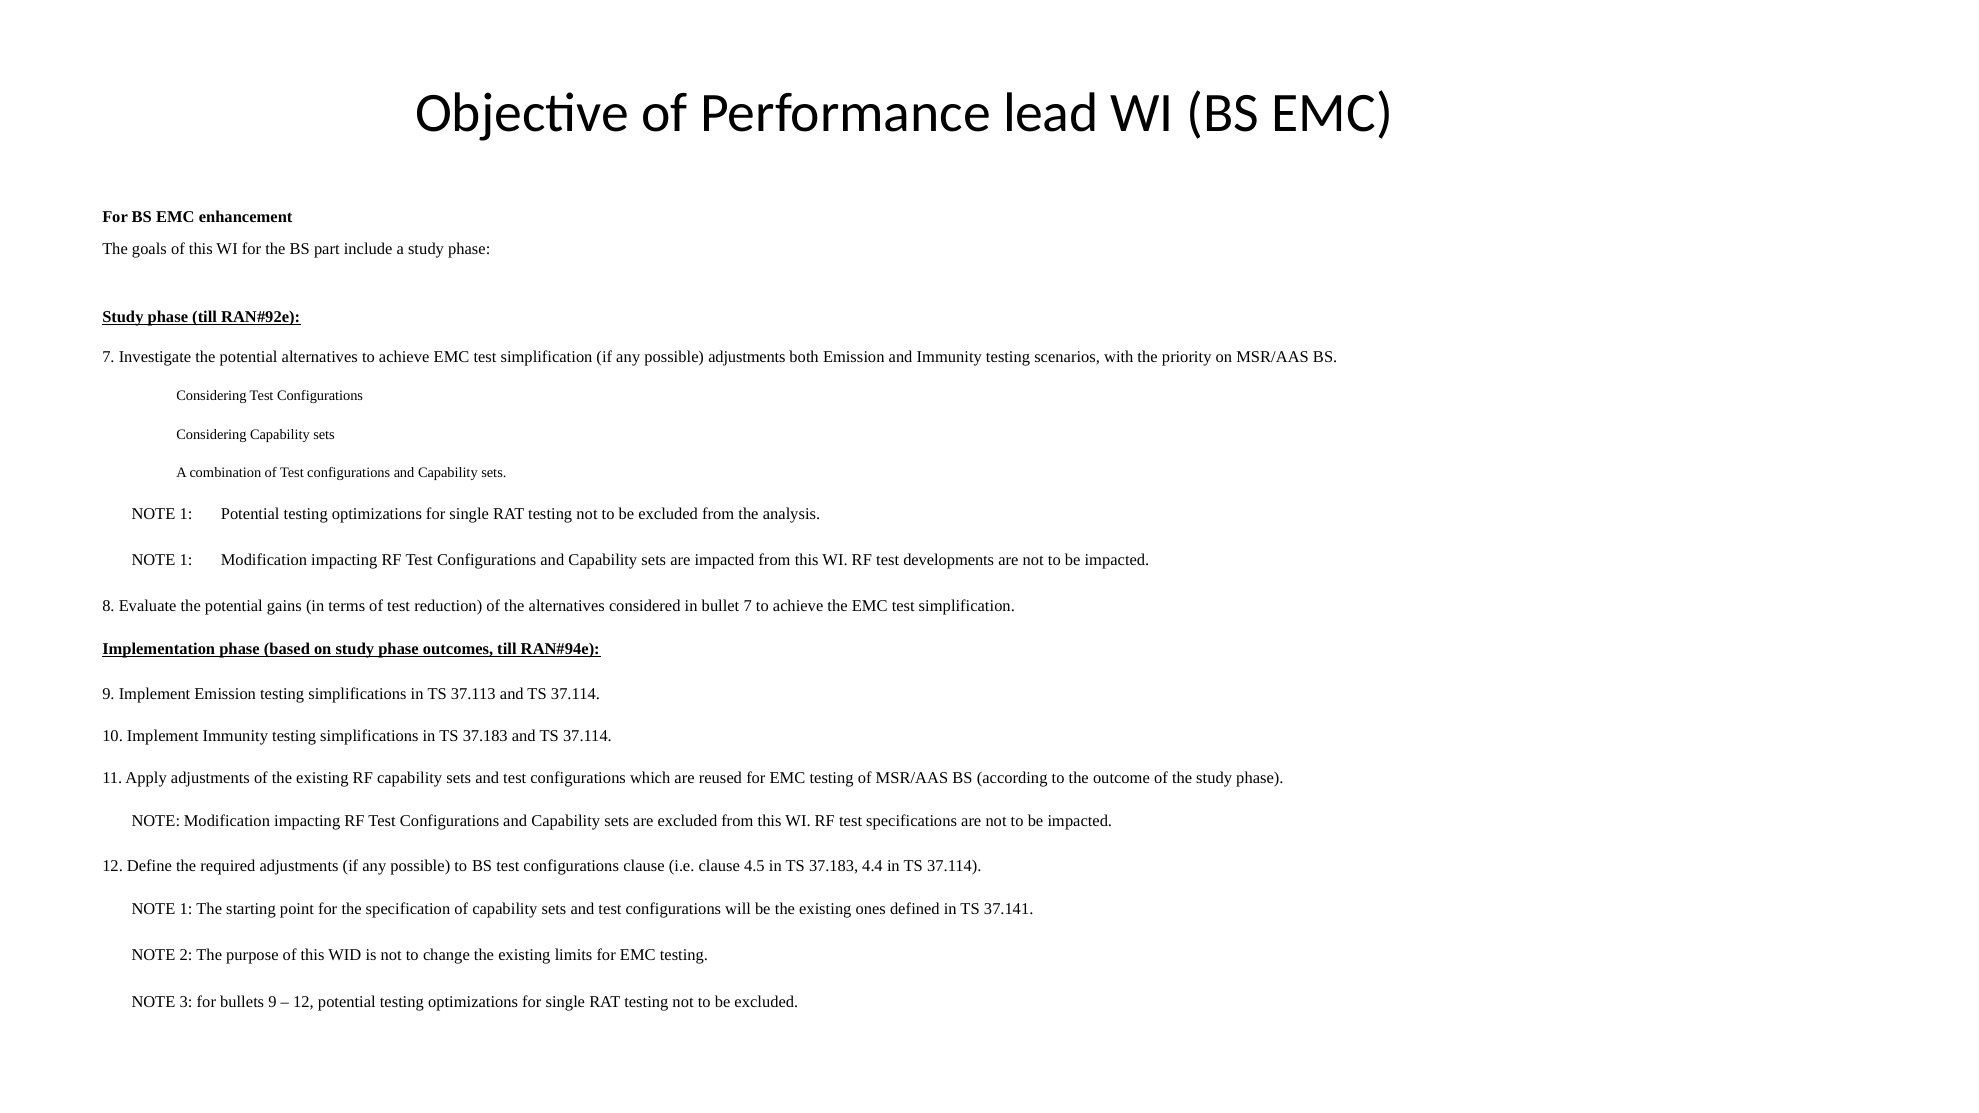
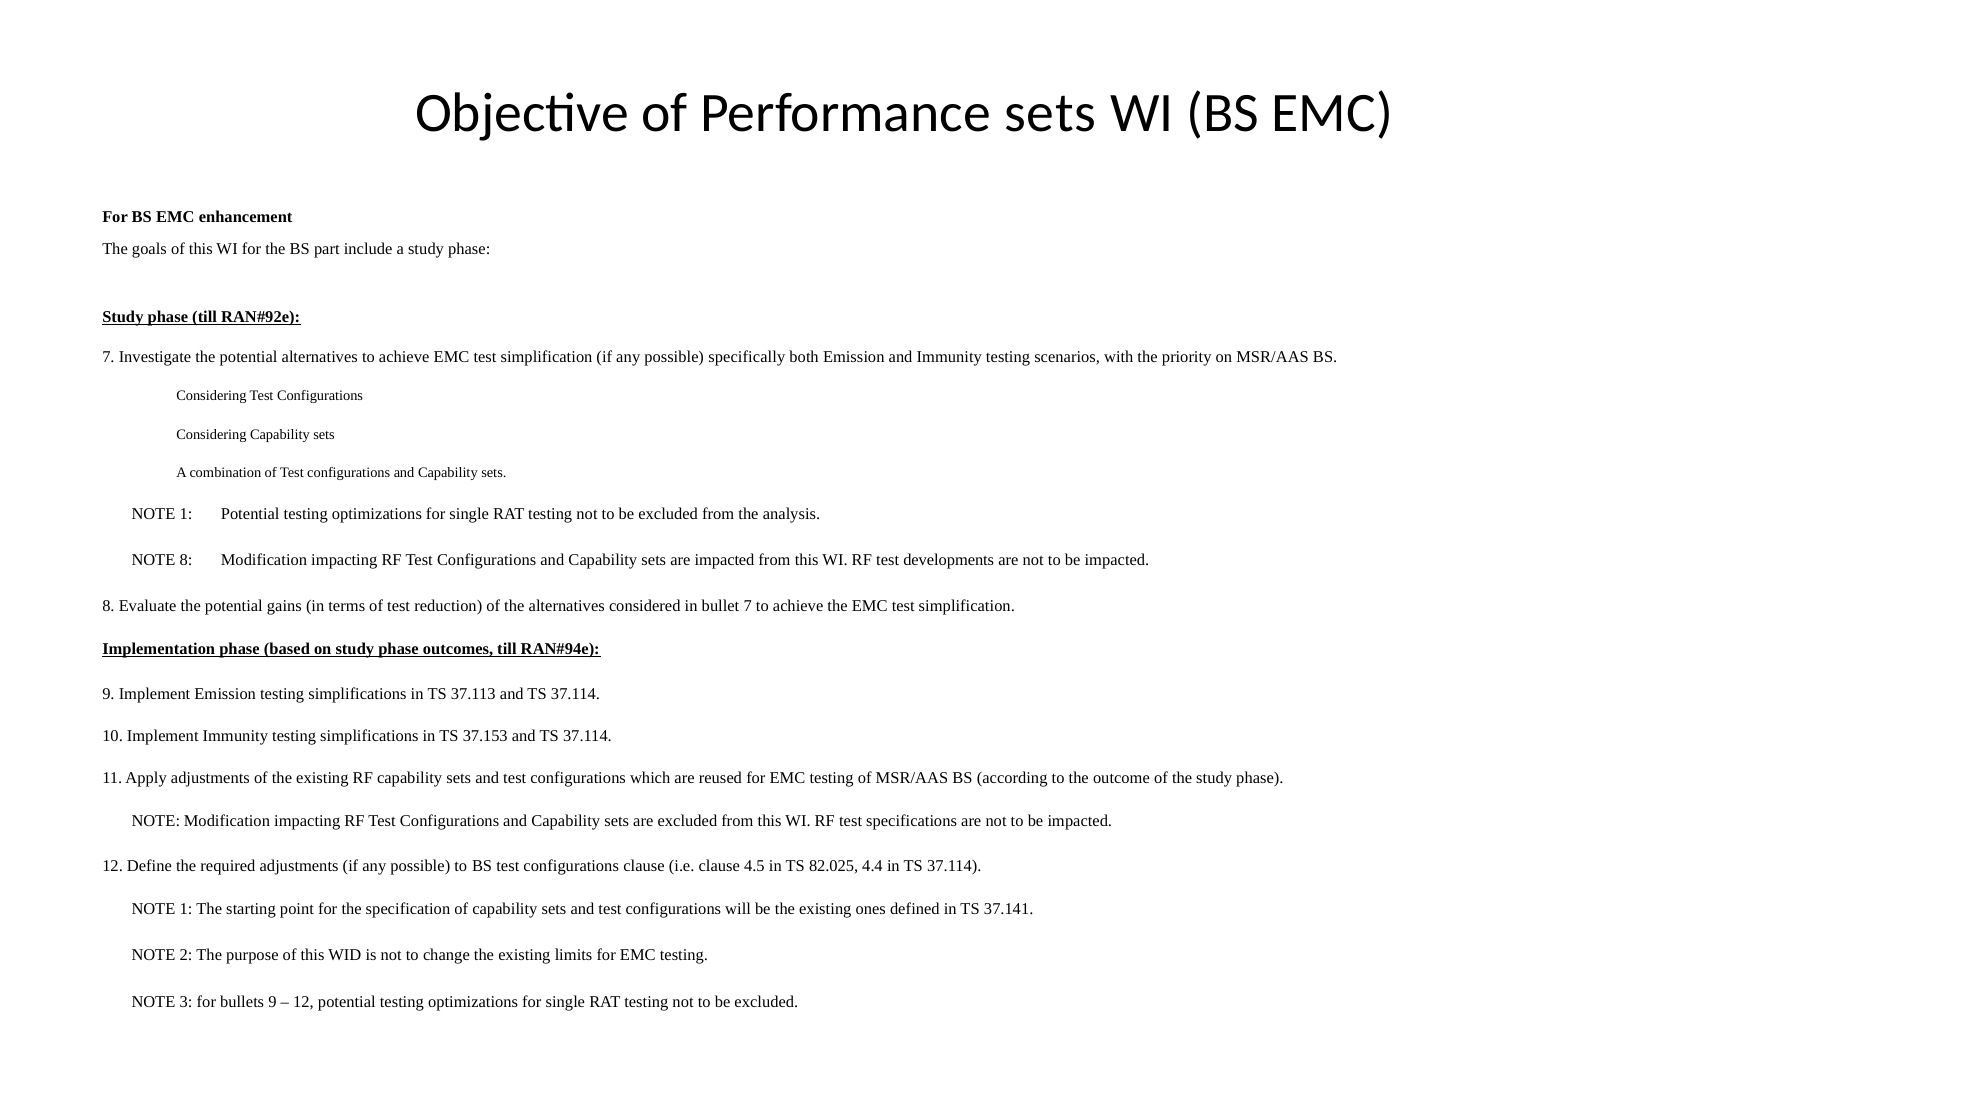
Performance lead: lead -> sets
possible adjustments: adjustments -> specifically
1 at (186, 560): 1 -> 8
simplifications in TS 37.183: 37.183 -> 37.153
4.5 in TS 37.183: 37.183 -> 82.025
